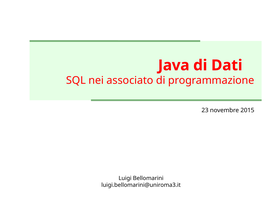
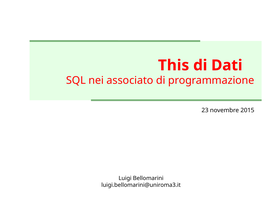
Java: Java -> This
